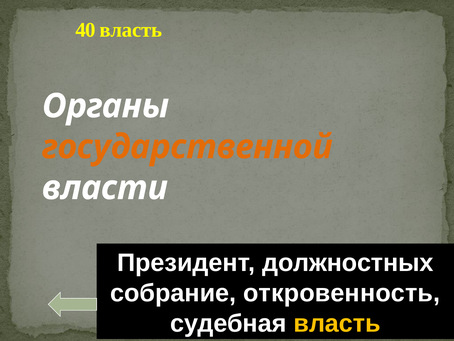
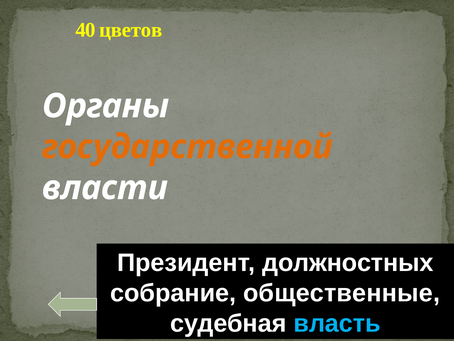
40 власть: власть -> цветов
откровенность: откровенность -> общественные
власть at (337, 323) colour: yellow -> light blue
